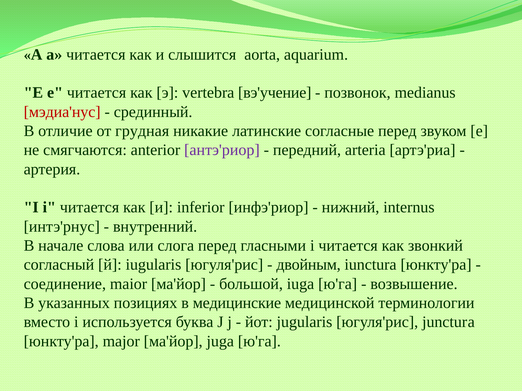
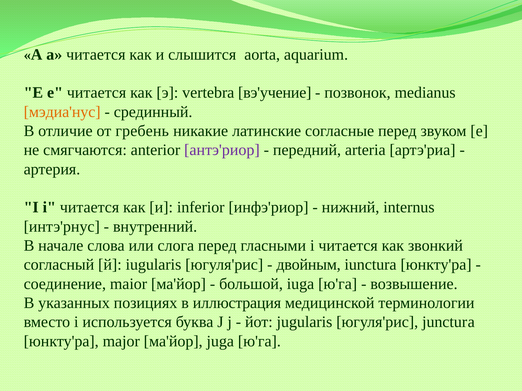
мэдиа'нус colour: red -> orange
грудная: грудная -> гребень
медицинские: медицинские -> иллюстрация
